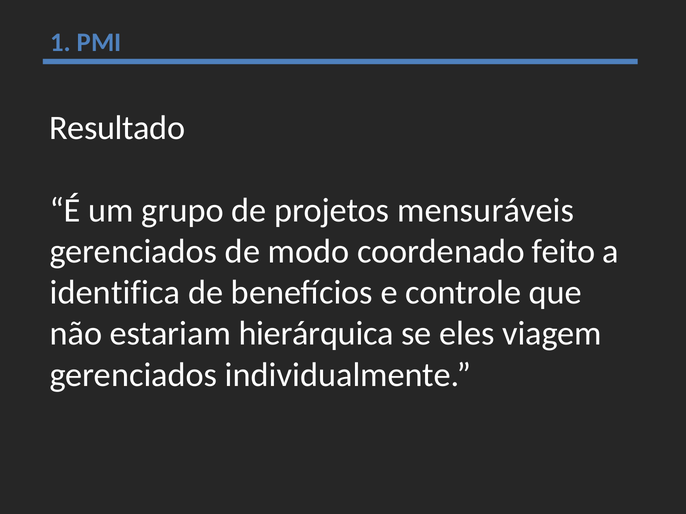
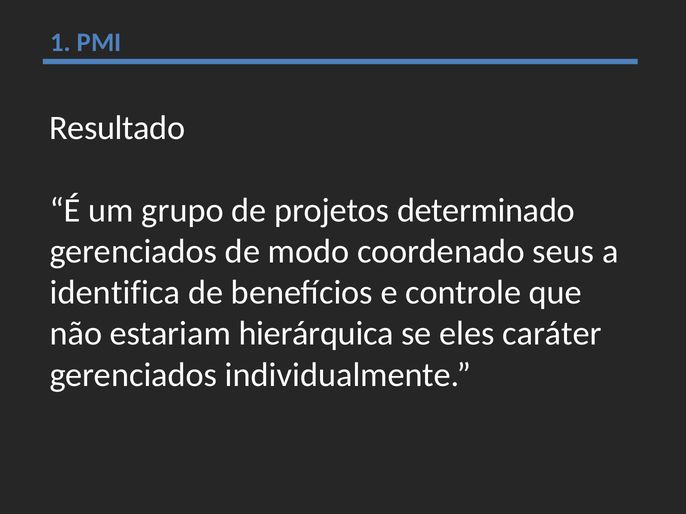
mensuráveis: mensuráveis -> determinado
feito: feito -> seus
viagem: viagem -> caráter
